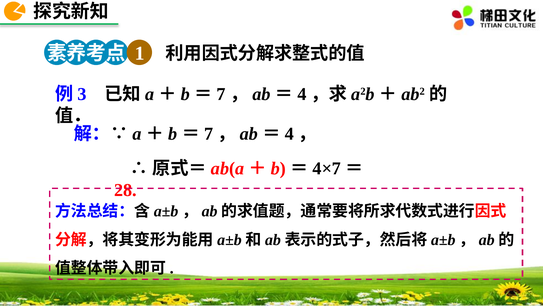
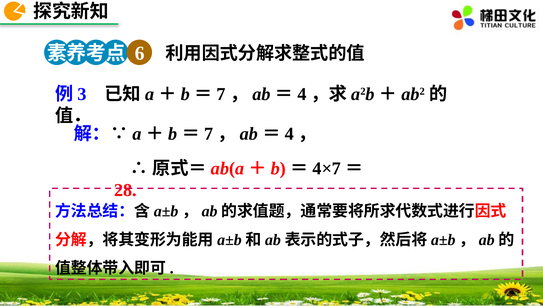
1: 1 -> 6
